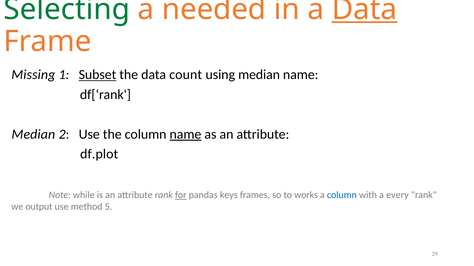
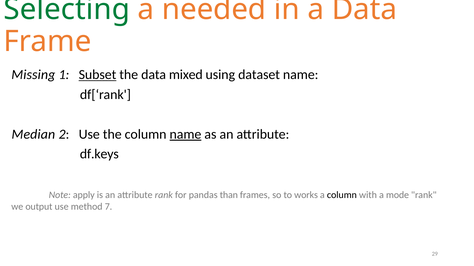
Data at (364, 10) underline: present -> none
count: count -> mixed
using median: median -> dataset
df.plot: df.plot -> df.keys
while: while -> apply
for underline: present -> none
keys: keys -> than
column at (342, 195) colour: blue -> black
every: every -> mode
5: 5 -> 7
